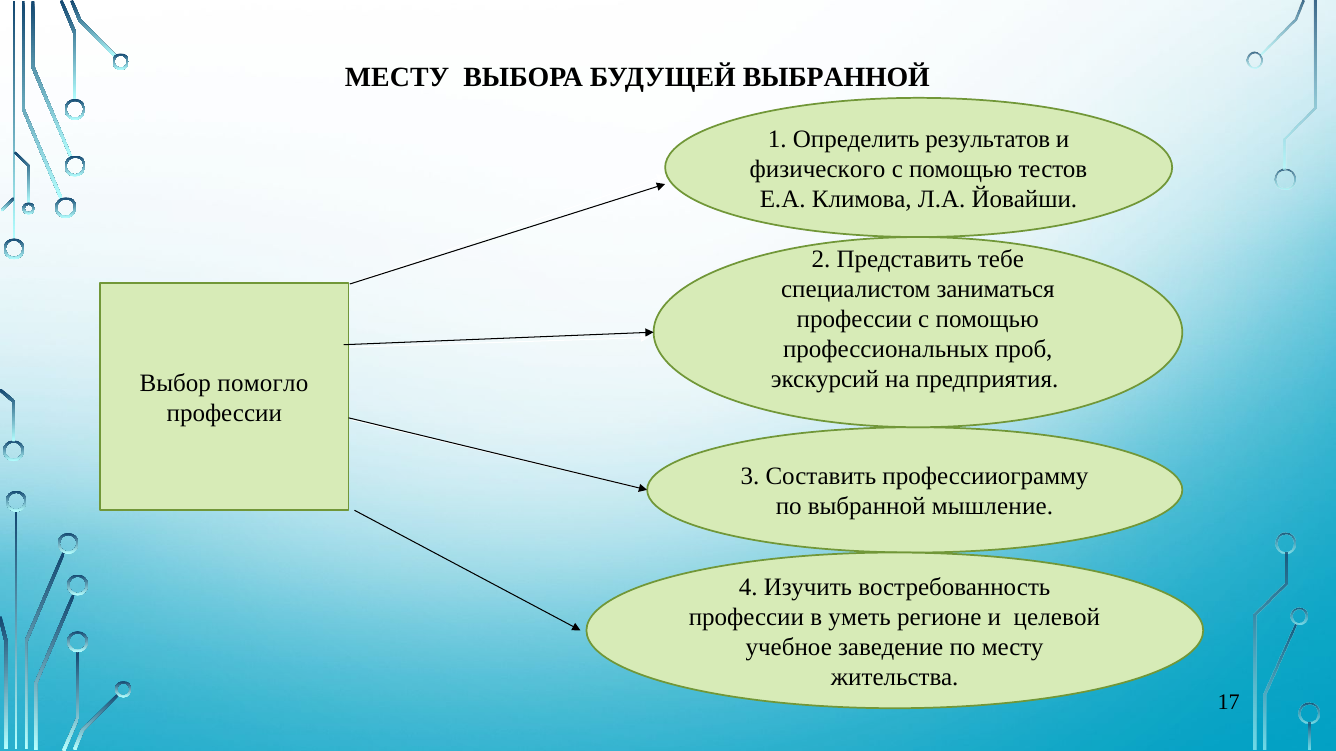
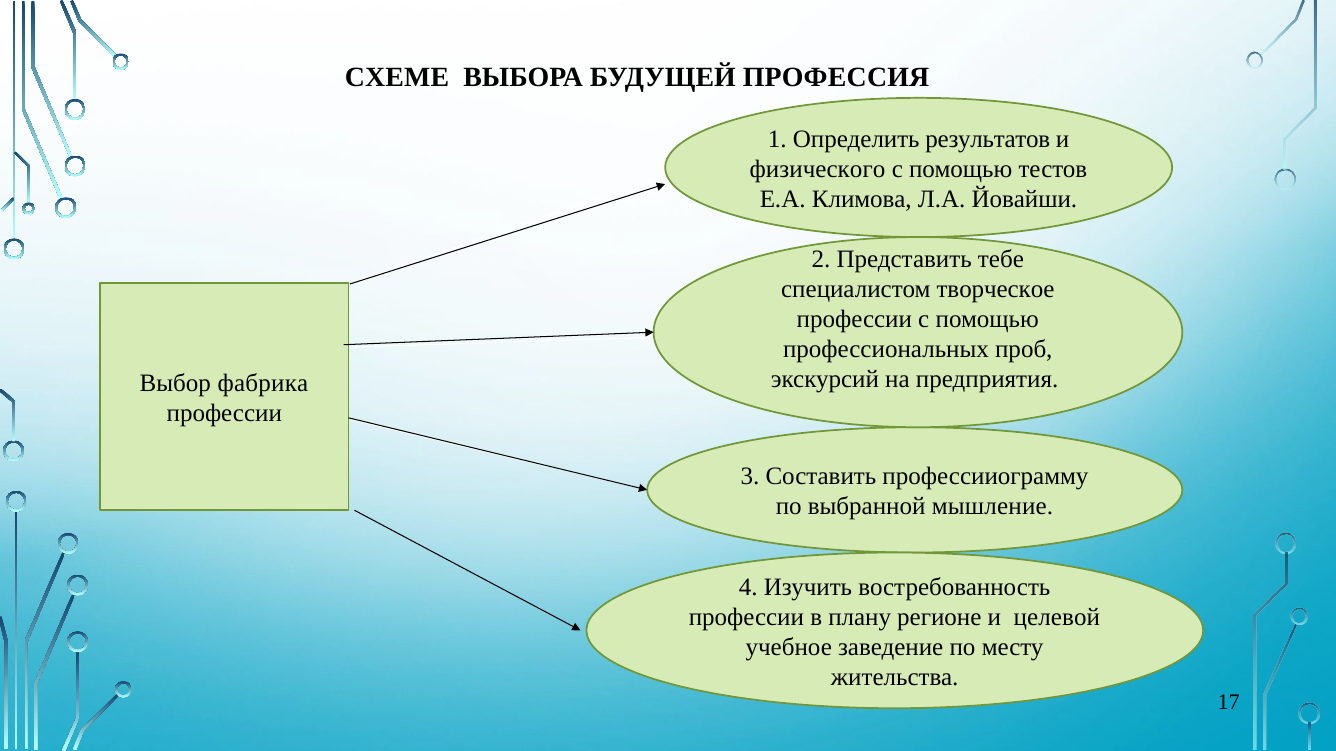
МЕСТУ at (397, 77): МЕСТУ -> СХЕМЕ
БУДУЩЕЙ ВЫБРАННОЙ: ВЫБРАННОЙ -> ПРОФЕССИЯ
заниматься: заниматься -> творческое
помогло: помогло -> фабрика
уметь: уметь -> плану
